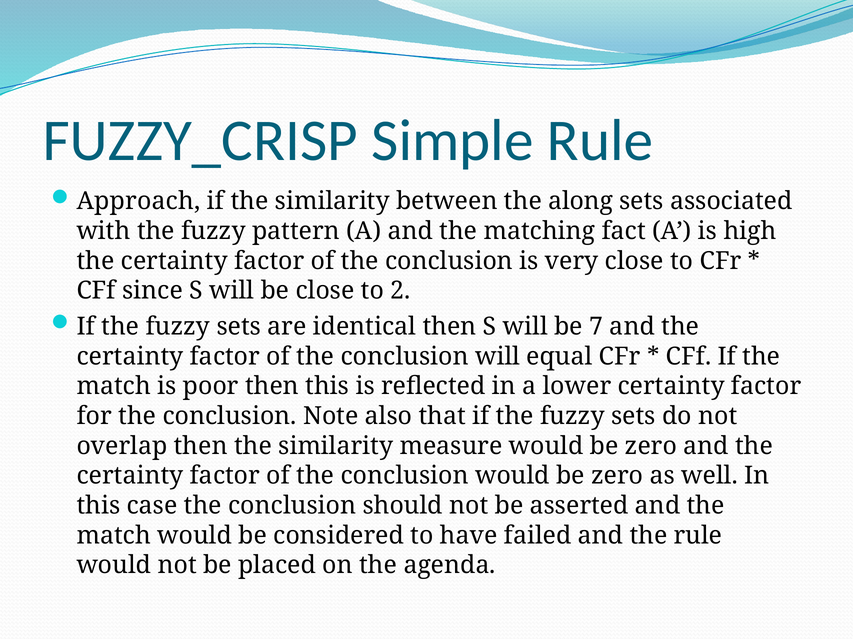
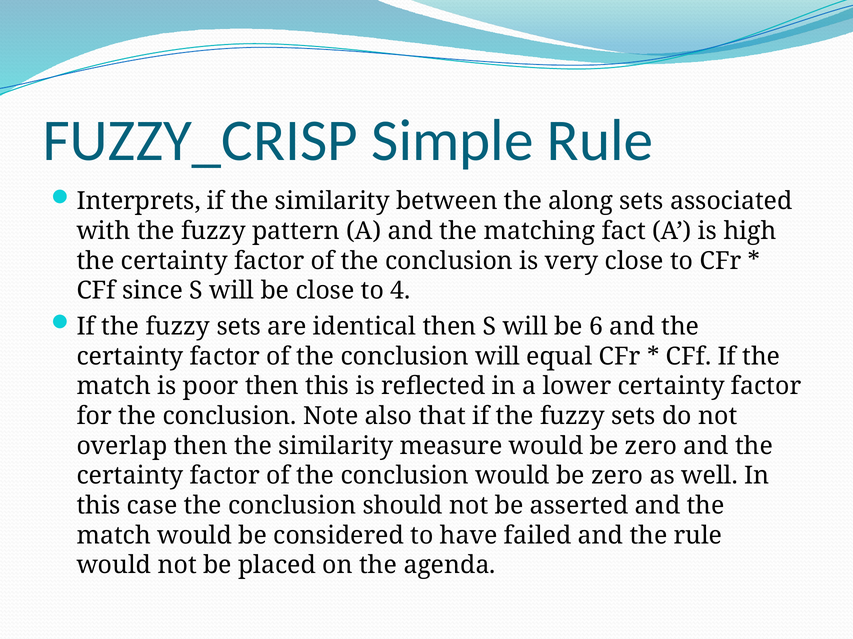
Approach: Approach -> Interprets
2: 2 -> 4
7: 7 -> 6
